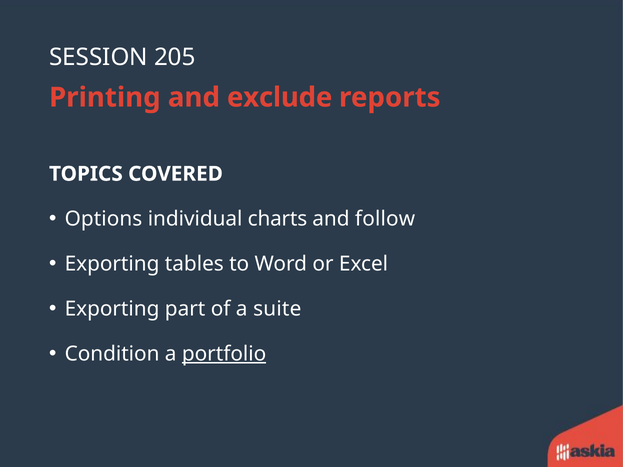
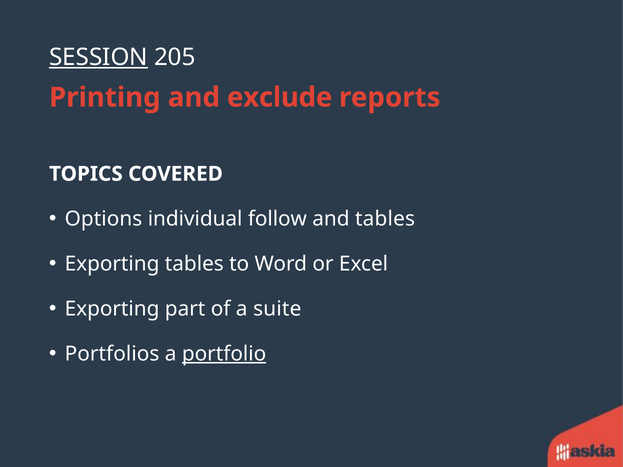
SESSION underline: none -> present
charts: charts -> follow
and follow: follow -> tables
Condition: Condition -> Portfolios
